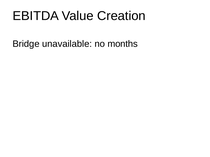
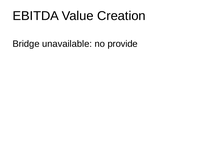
months: months -> provide
